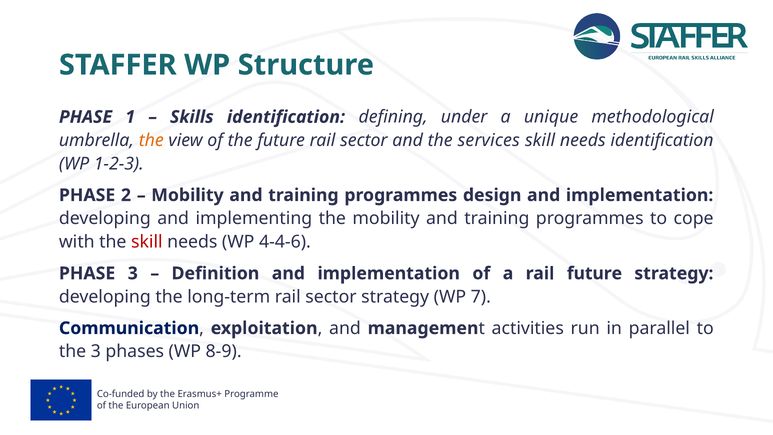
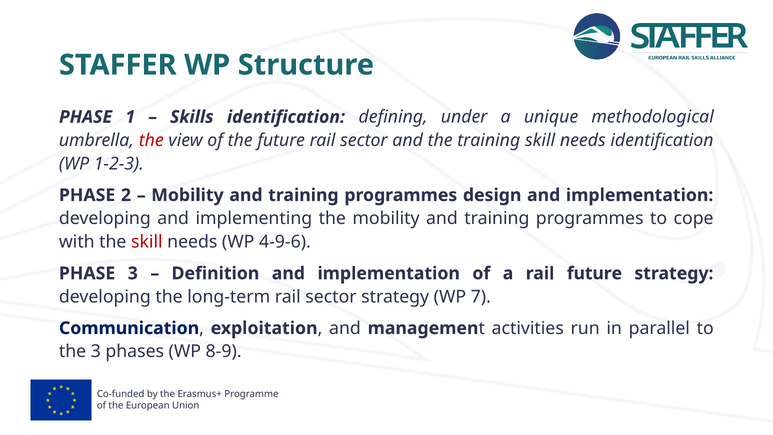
the at (151, 140) colour: orange -> red
the services: services -> training
4-4-6: 4-4-6 -> 4-9-6
